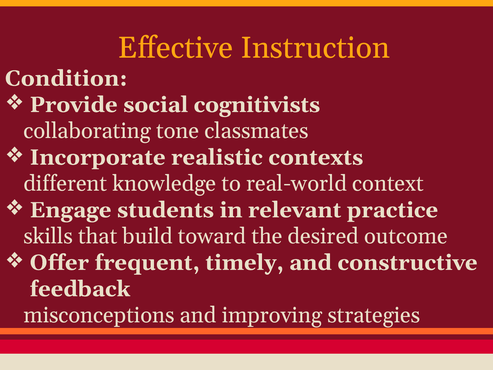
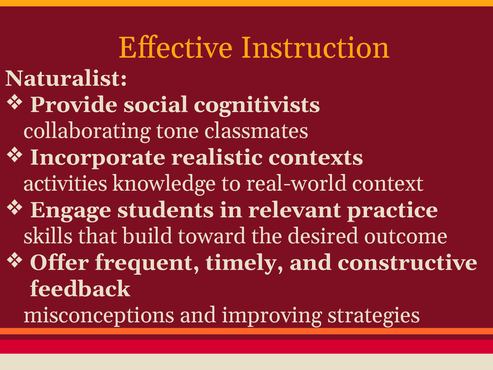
Condition: Condition -> Naturalist
different: different -> activities
